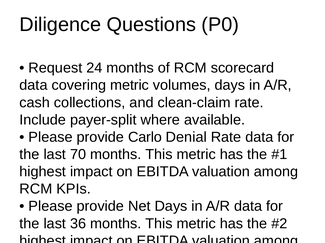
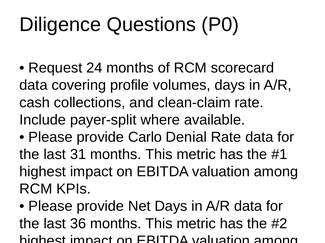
covering metric: metric -> profile
70: 70 -> 31
